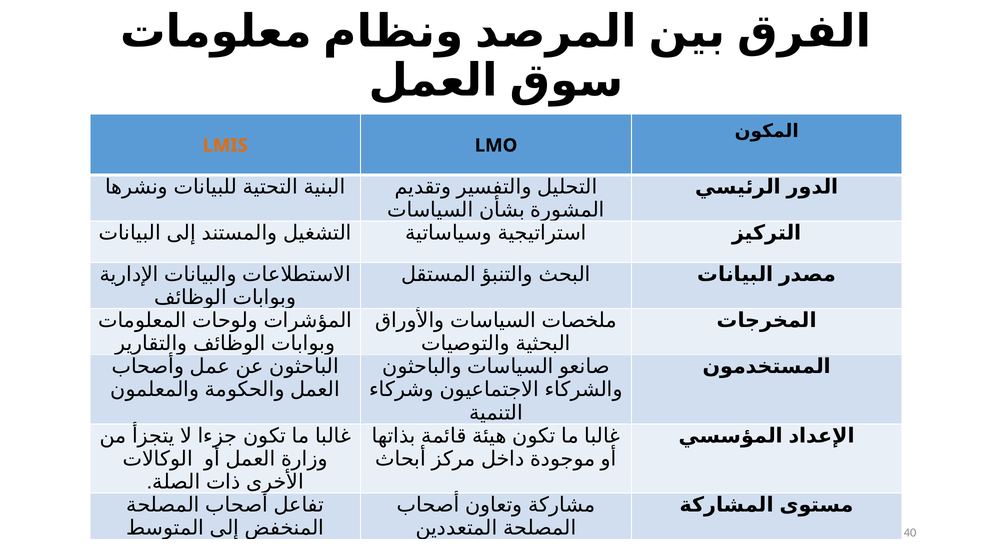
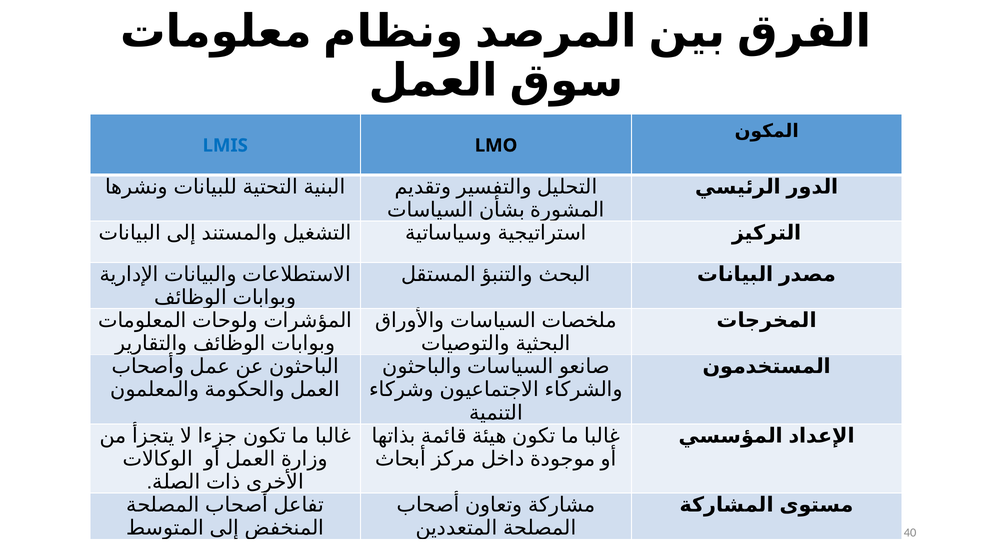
LMIS colour: orange -> blue
